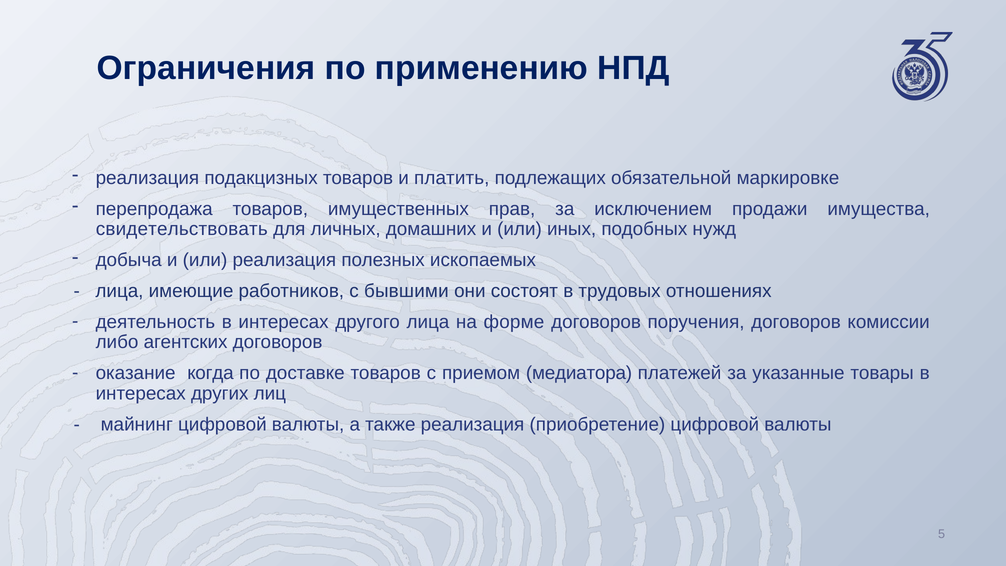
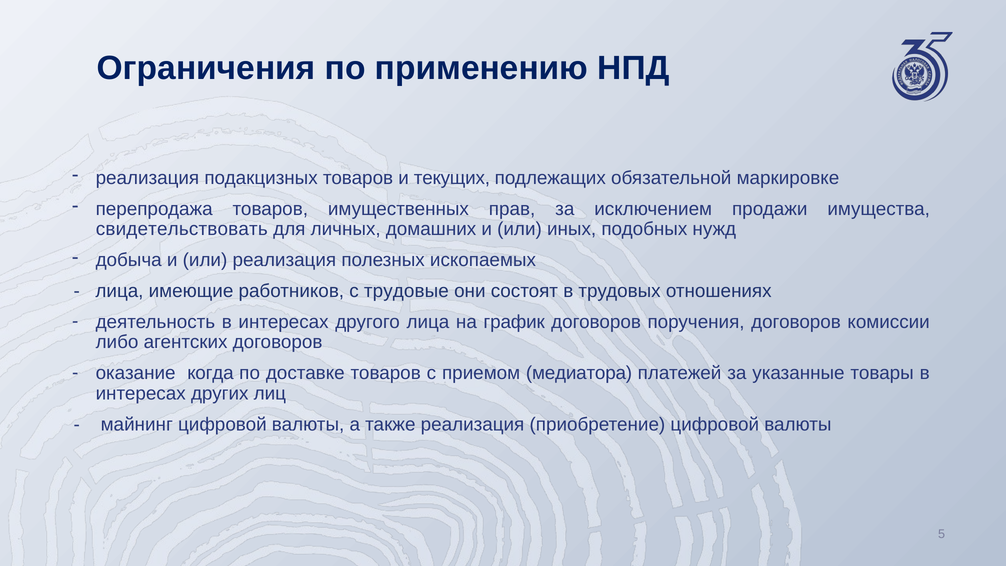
платить: платить -> текущих
бывшими: бывшими -> трудовые
форме: форме -> график
